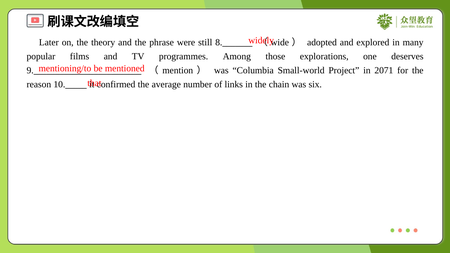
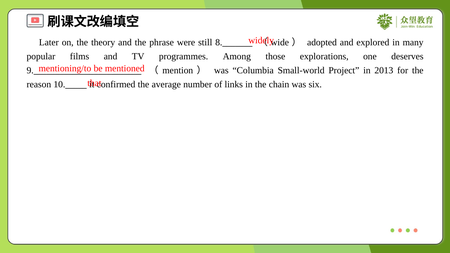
2071: 2071 -> 2013
